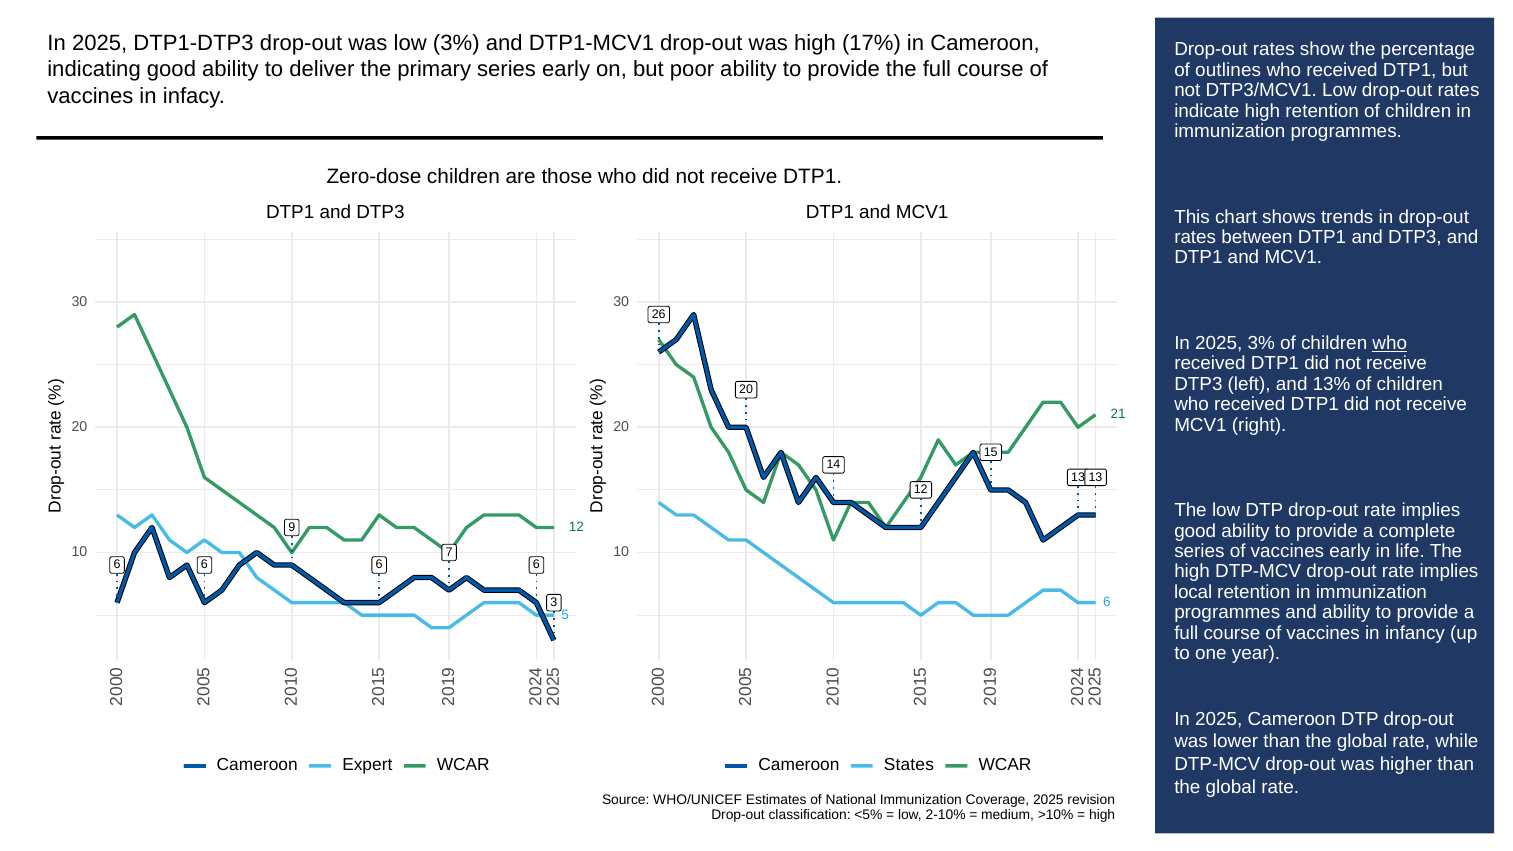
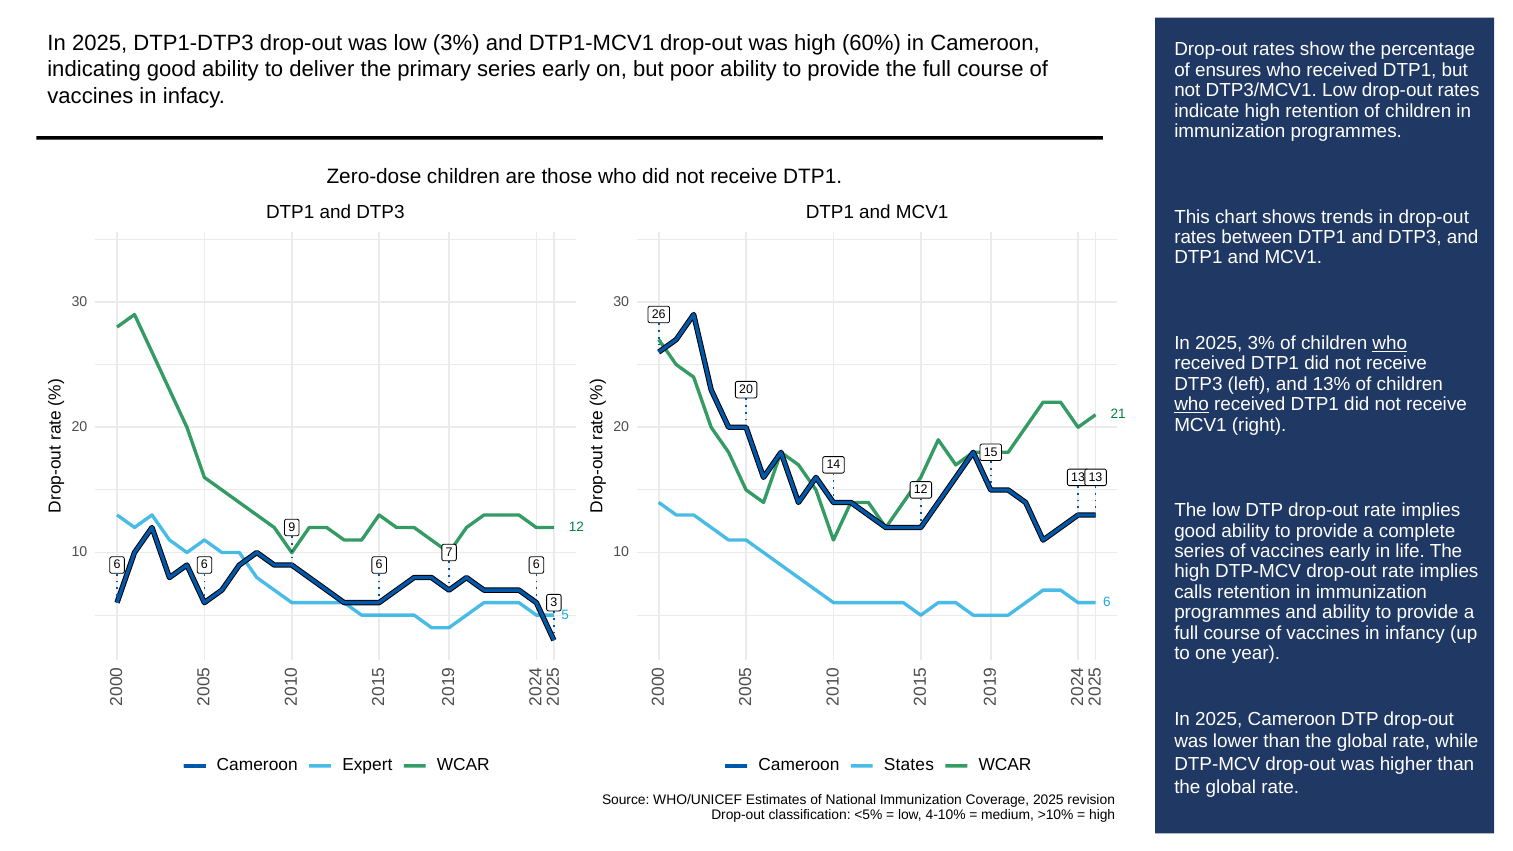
17%: 17% -> 60%
outlines: outlines -> ensures
who at (1192, 405) underline: none -> present
local: local -> calls
2-10%: 2-10% -> 4-10%
